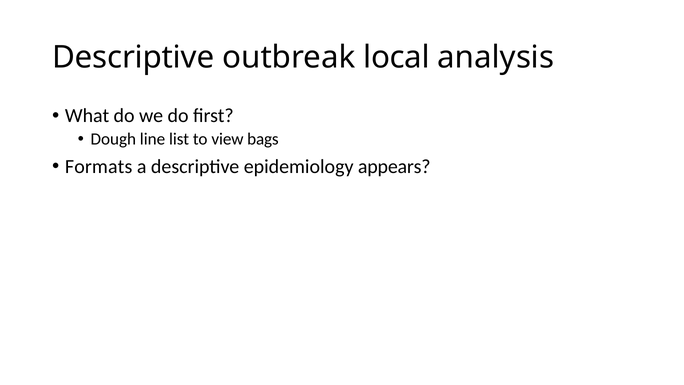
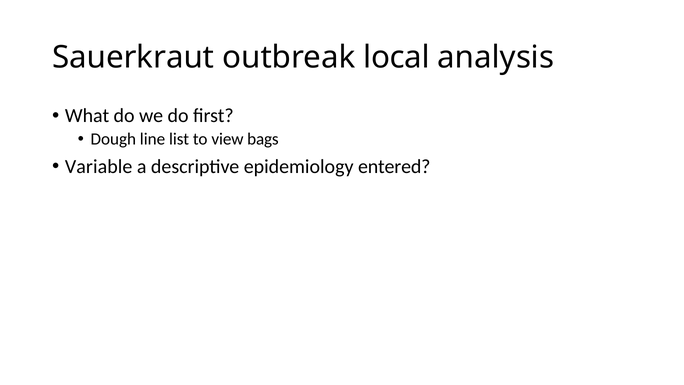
Descriptive at (133, 57): Descriptive -> Sauerkraut
Formats: Formats -> Variable
appears: appears -> entered
